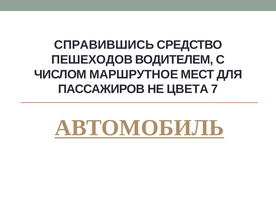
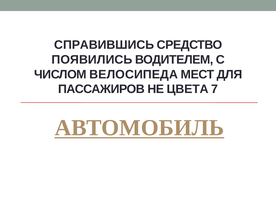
ПЕШЕХОДОВ: ПЕШЕХОДОВ -> ПОЯВИЛИСЬ
МАРШРУТНОЕ: МАРШРУТНОЕ -> ВЕЛОСИПЕДА
